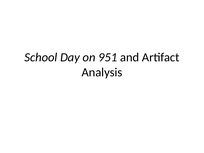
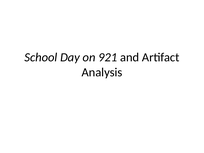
951: 951 -> 921
